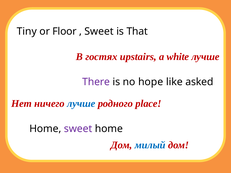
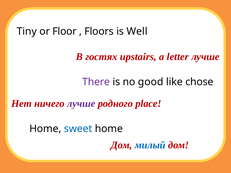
Sweet at (99, 31): Sweet -> Floors
That: That -> Well
white: white -> letter
hope: hope -> good
asked: asked -> chose
лучше at (81, 104) colour: blue -> purple
sweet at (78, 129) colour: purple -> blue
